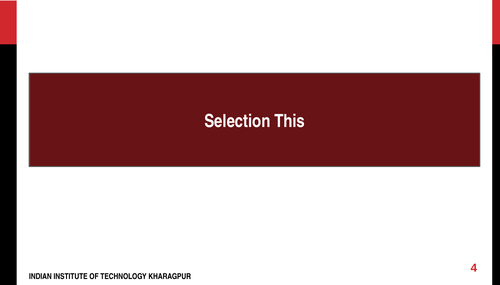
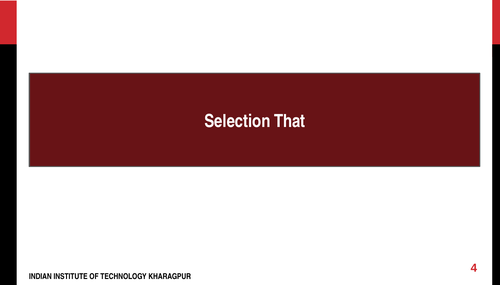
This: This -> That
